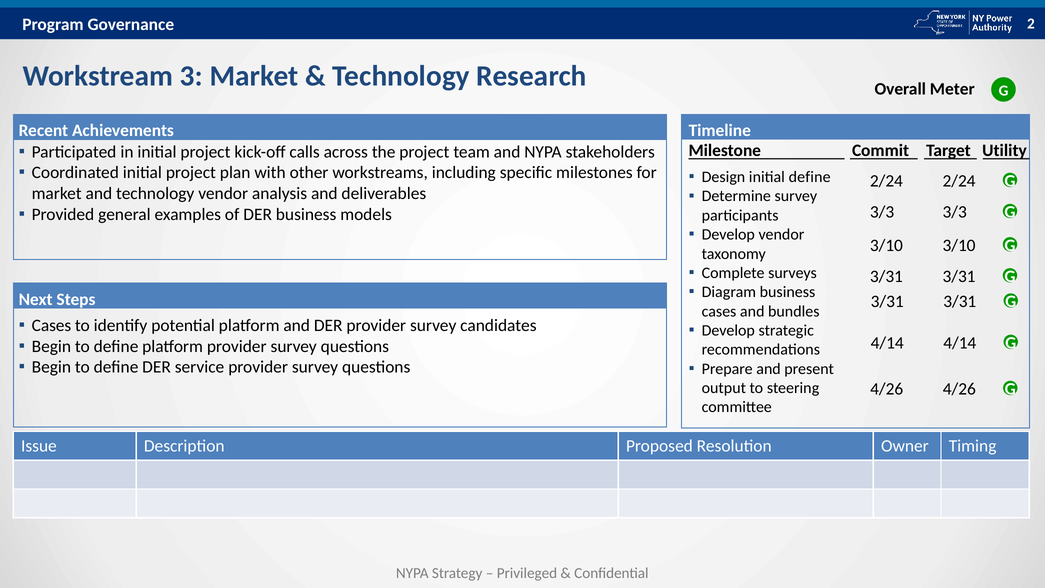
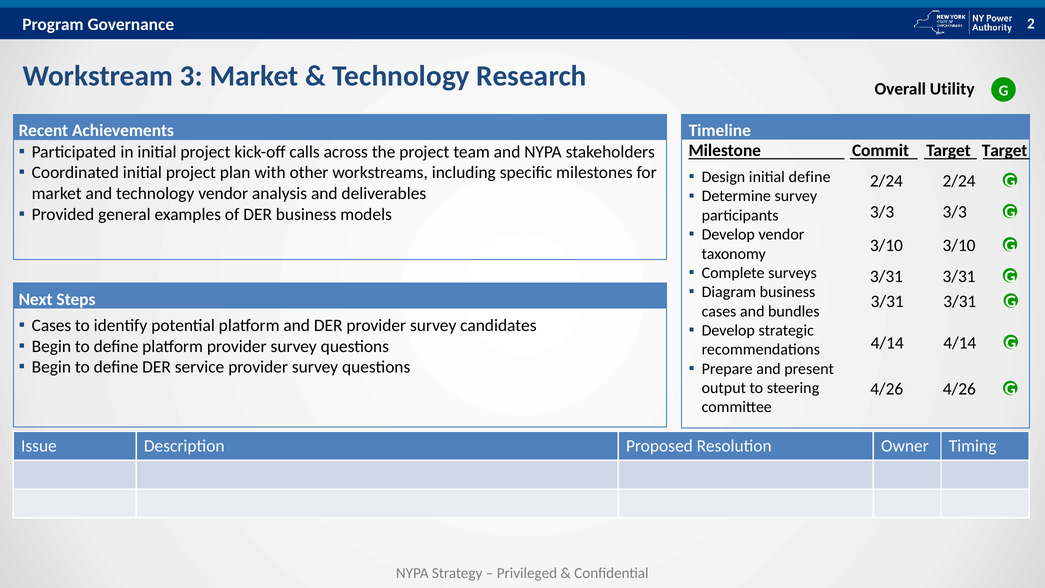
Meter: Meter -> Utility
Utility at (1005, 150): Utility -> Target
